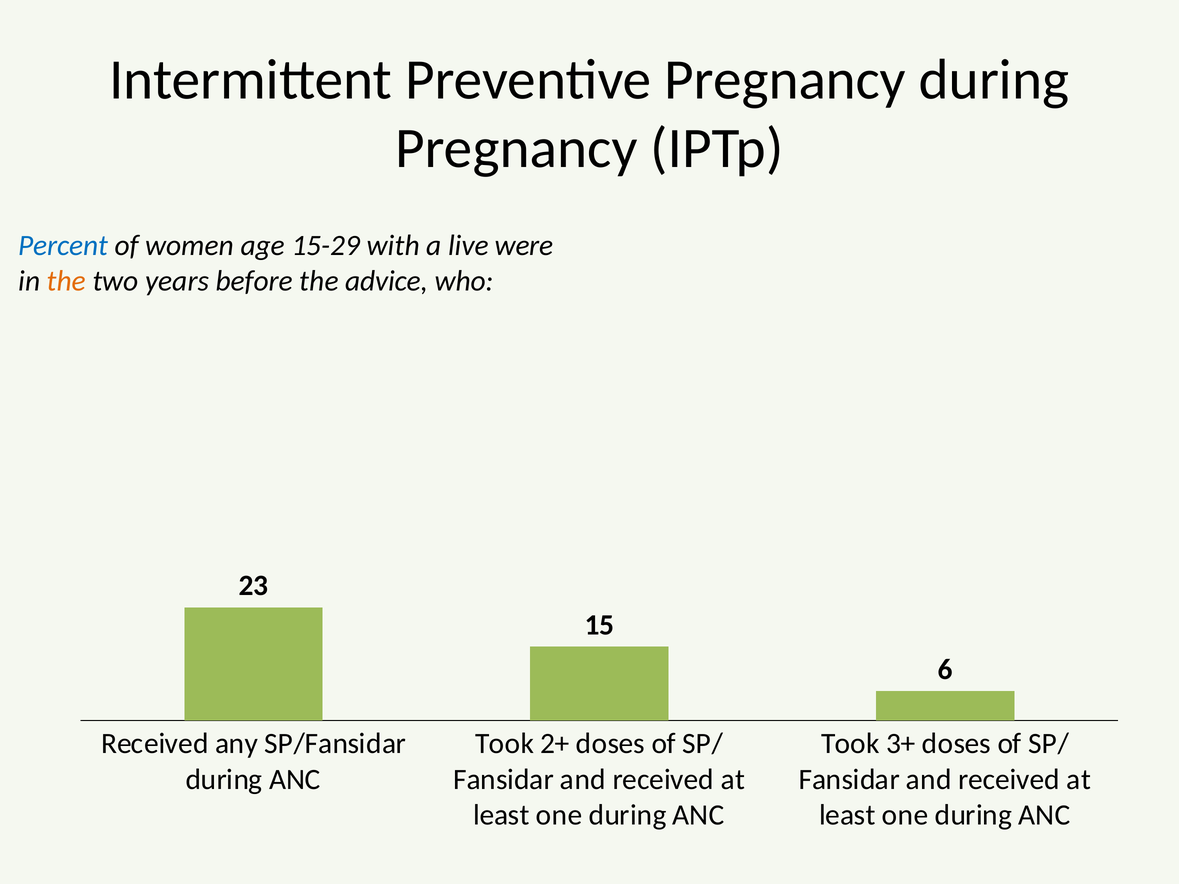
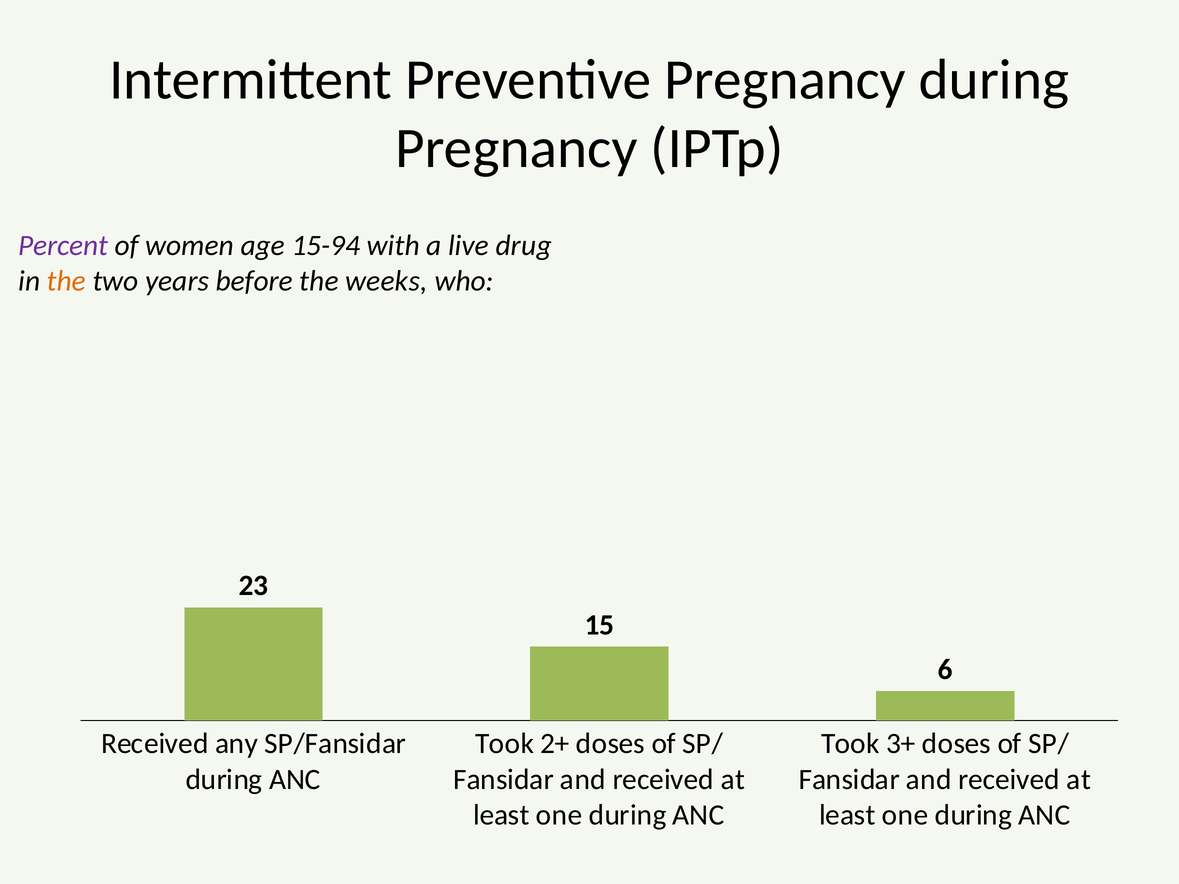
Percent colour: blue -> purple
15-29: 15-29 -> 15-94
were: were -> drug
advice: advice -> weeks
